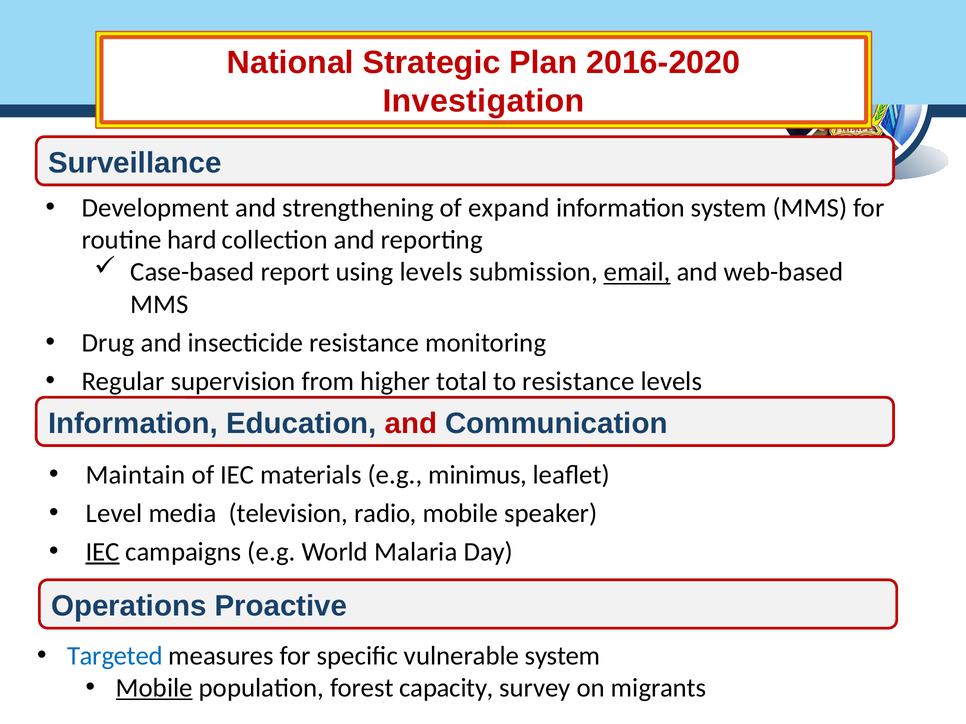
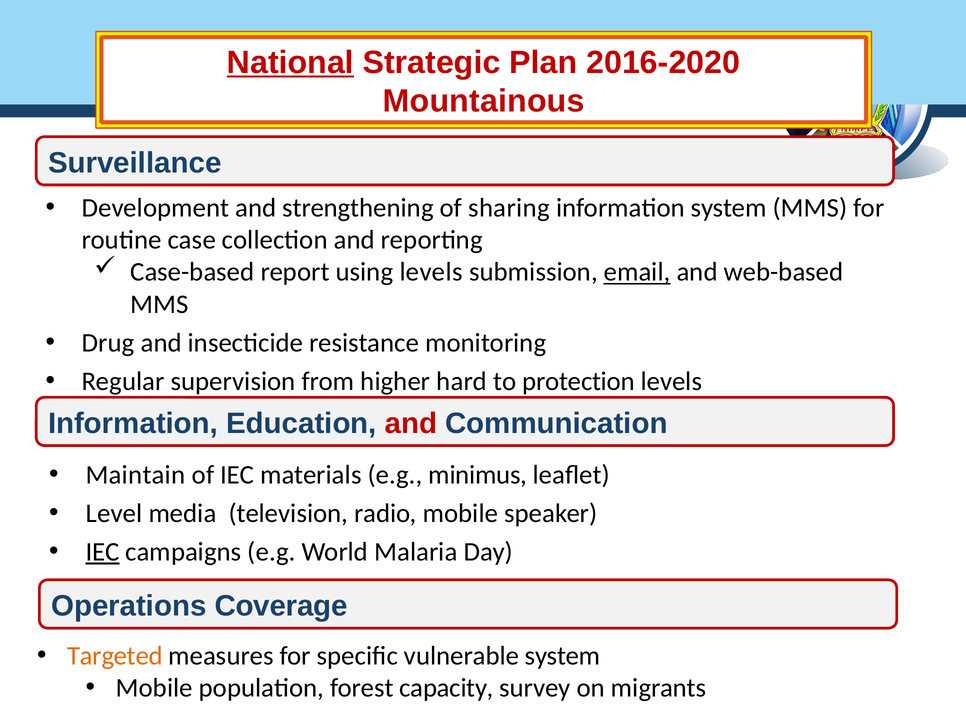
National underline: none -> present
Investigation: Investigation -> Mountainous
expand: expand -> sharing
hard: hard -> case
total: total -> hard
to resistance: resistance -> protection
Proactive: Proactive -> Coverage
Targeted colour: blue -> orange
Mobile at (154, 688) underline: present -> none
